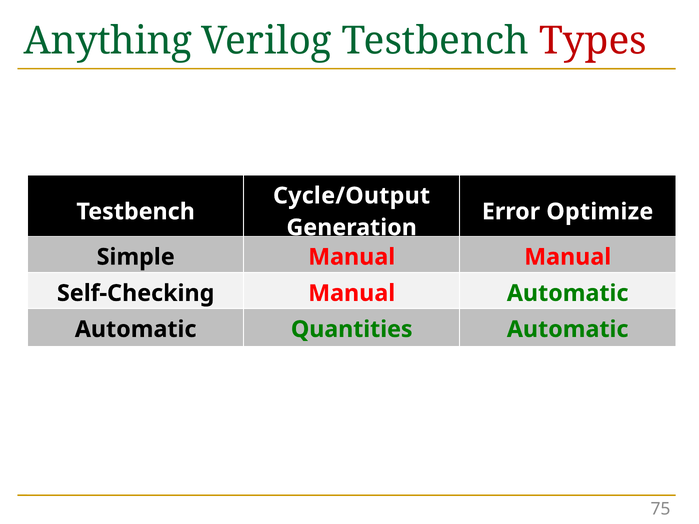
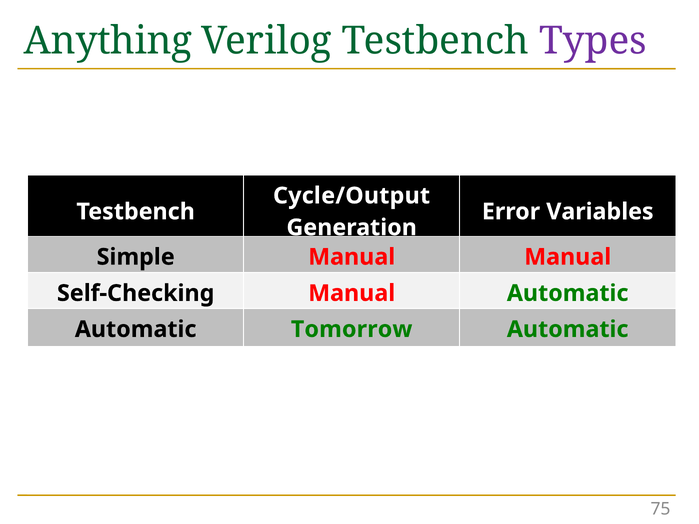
Types colour: red -> purple
Optimize: Optimize -> Variables
Quantities: Quantities -> Tomorrow
